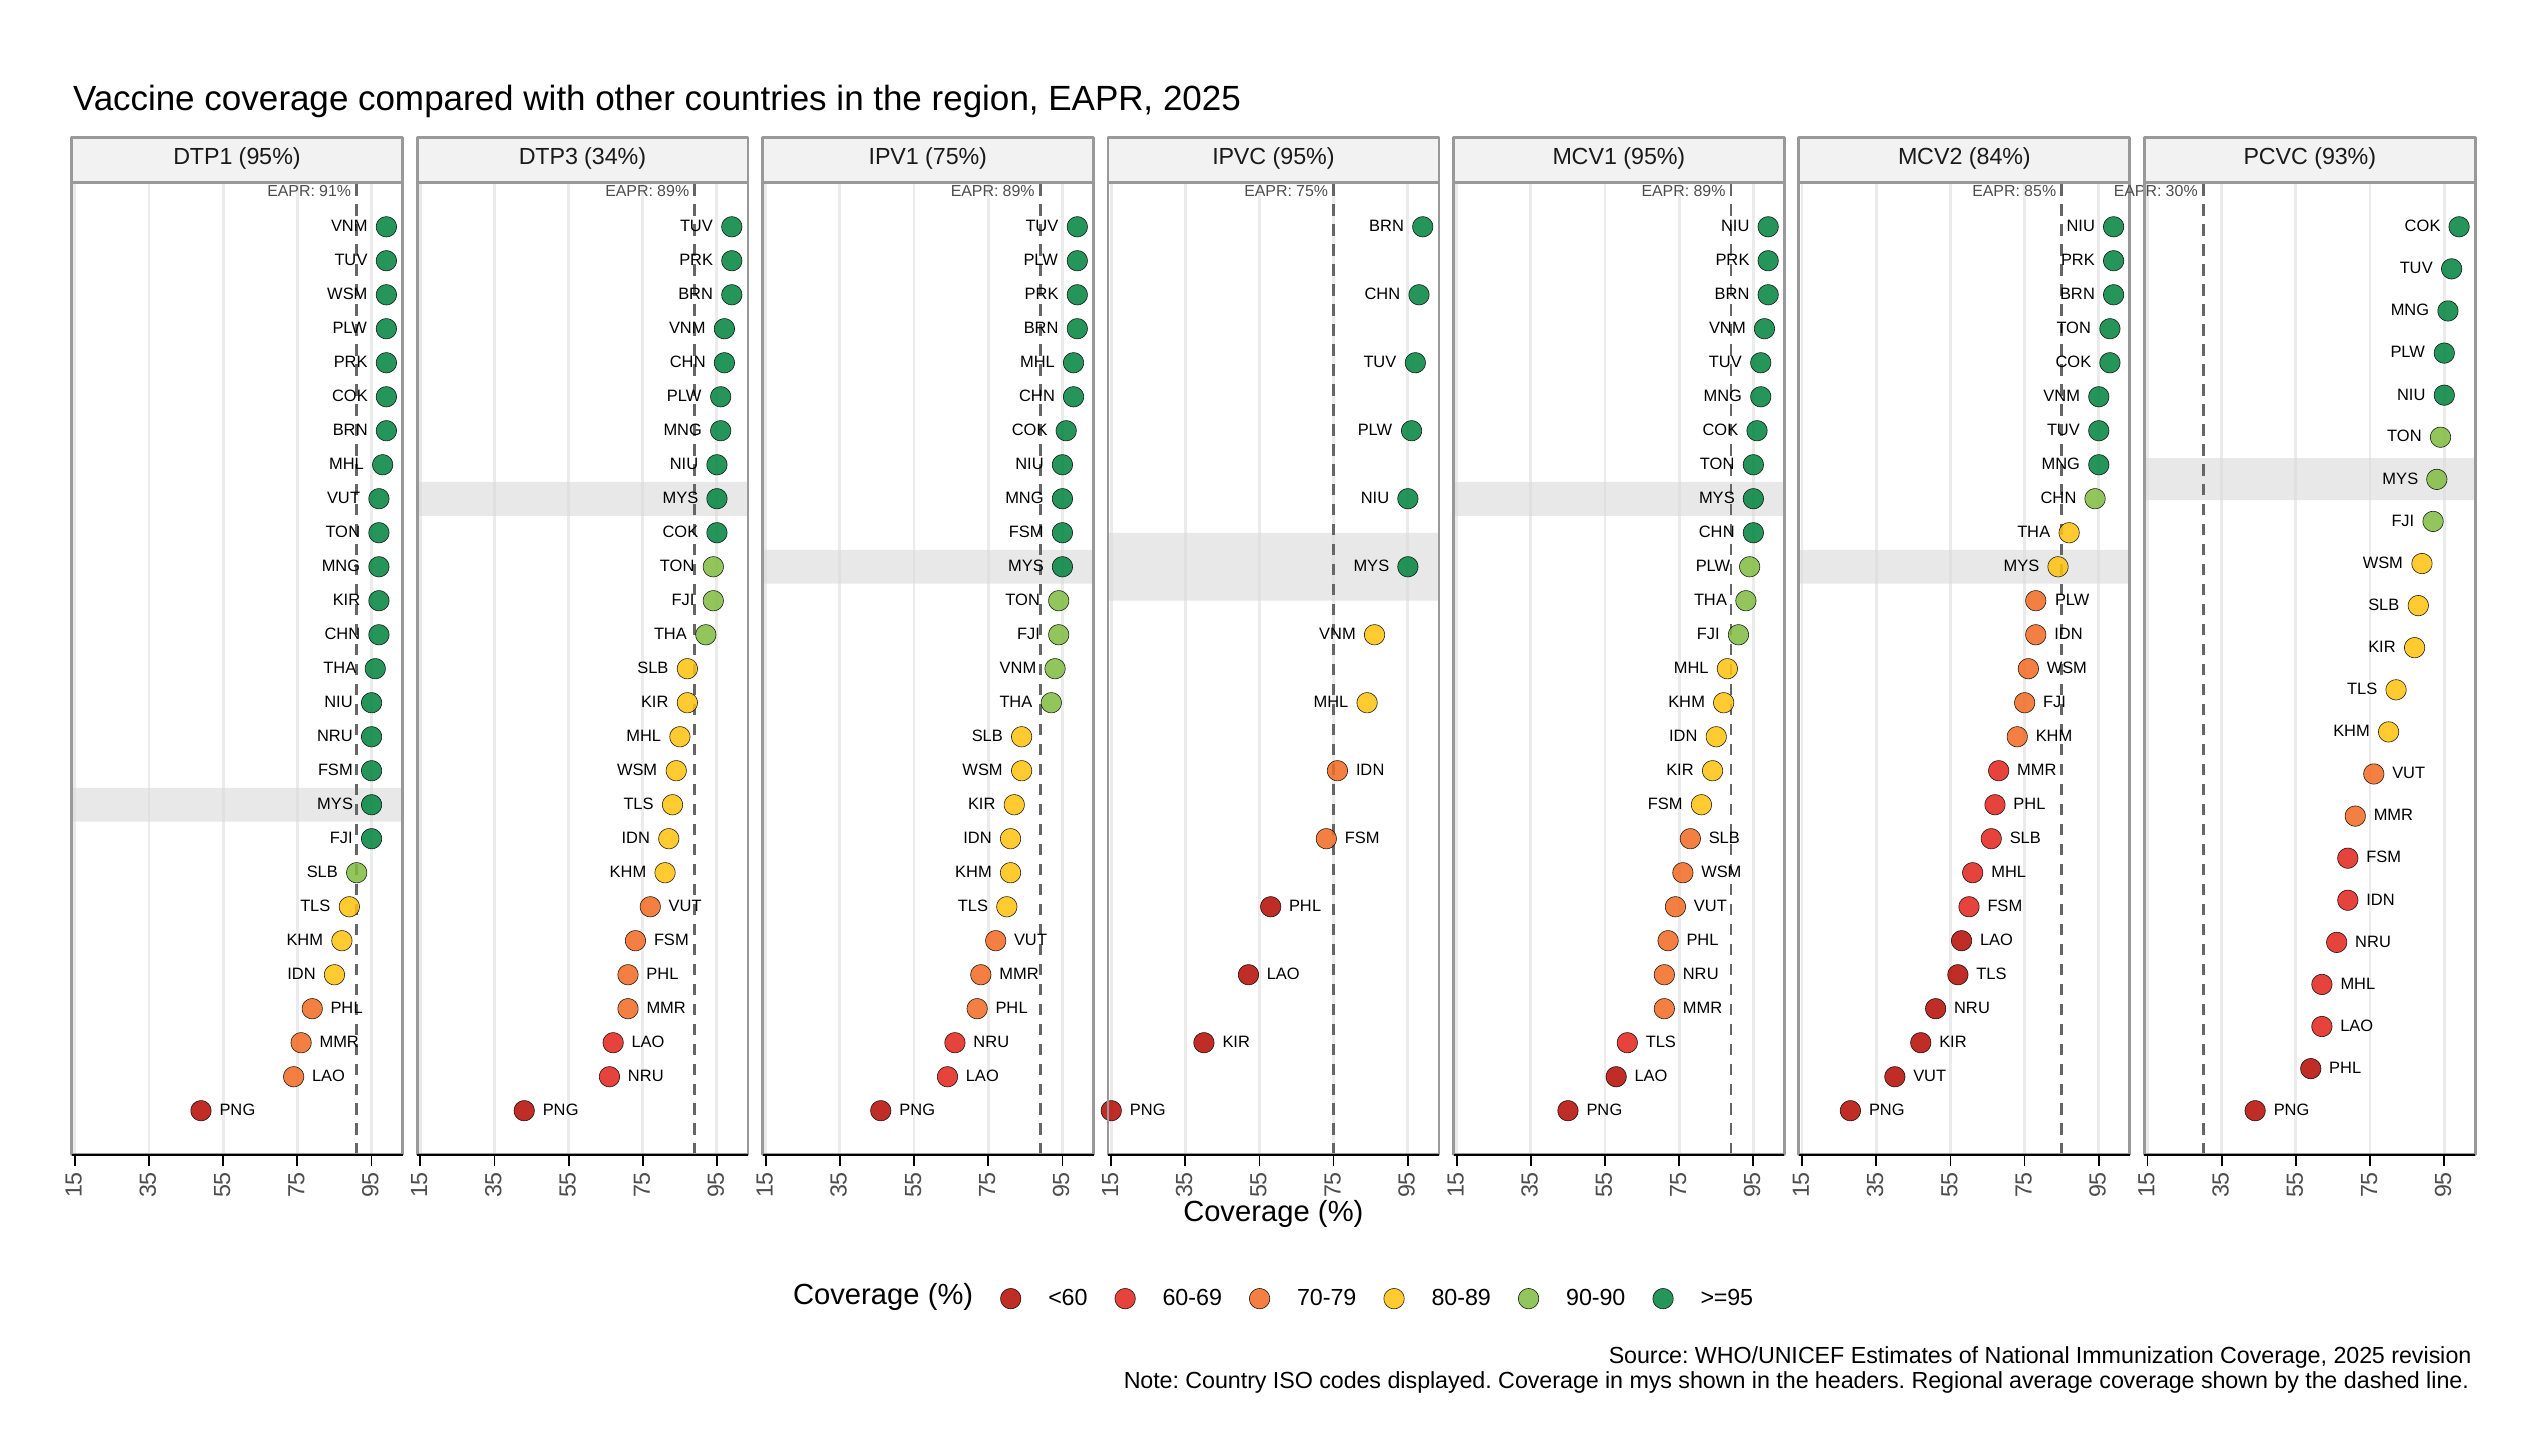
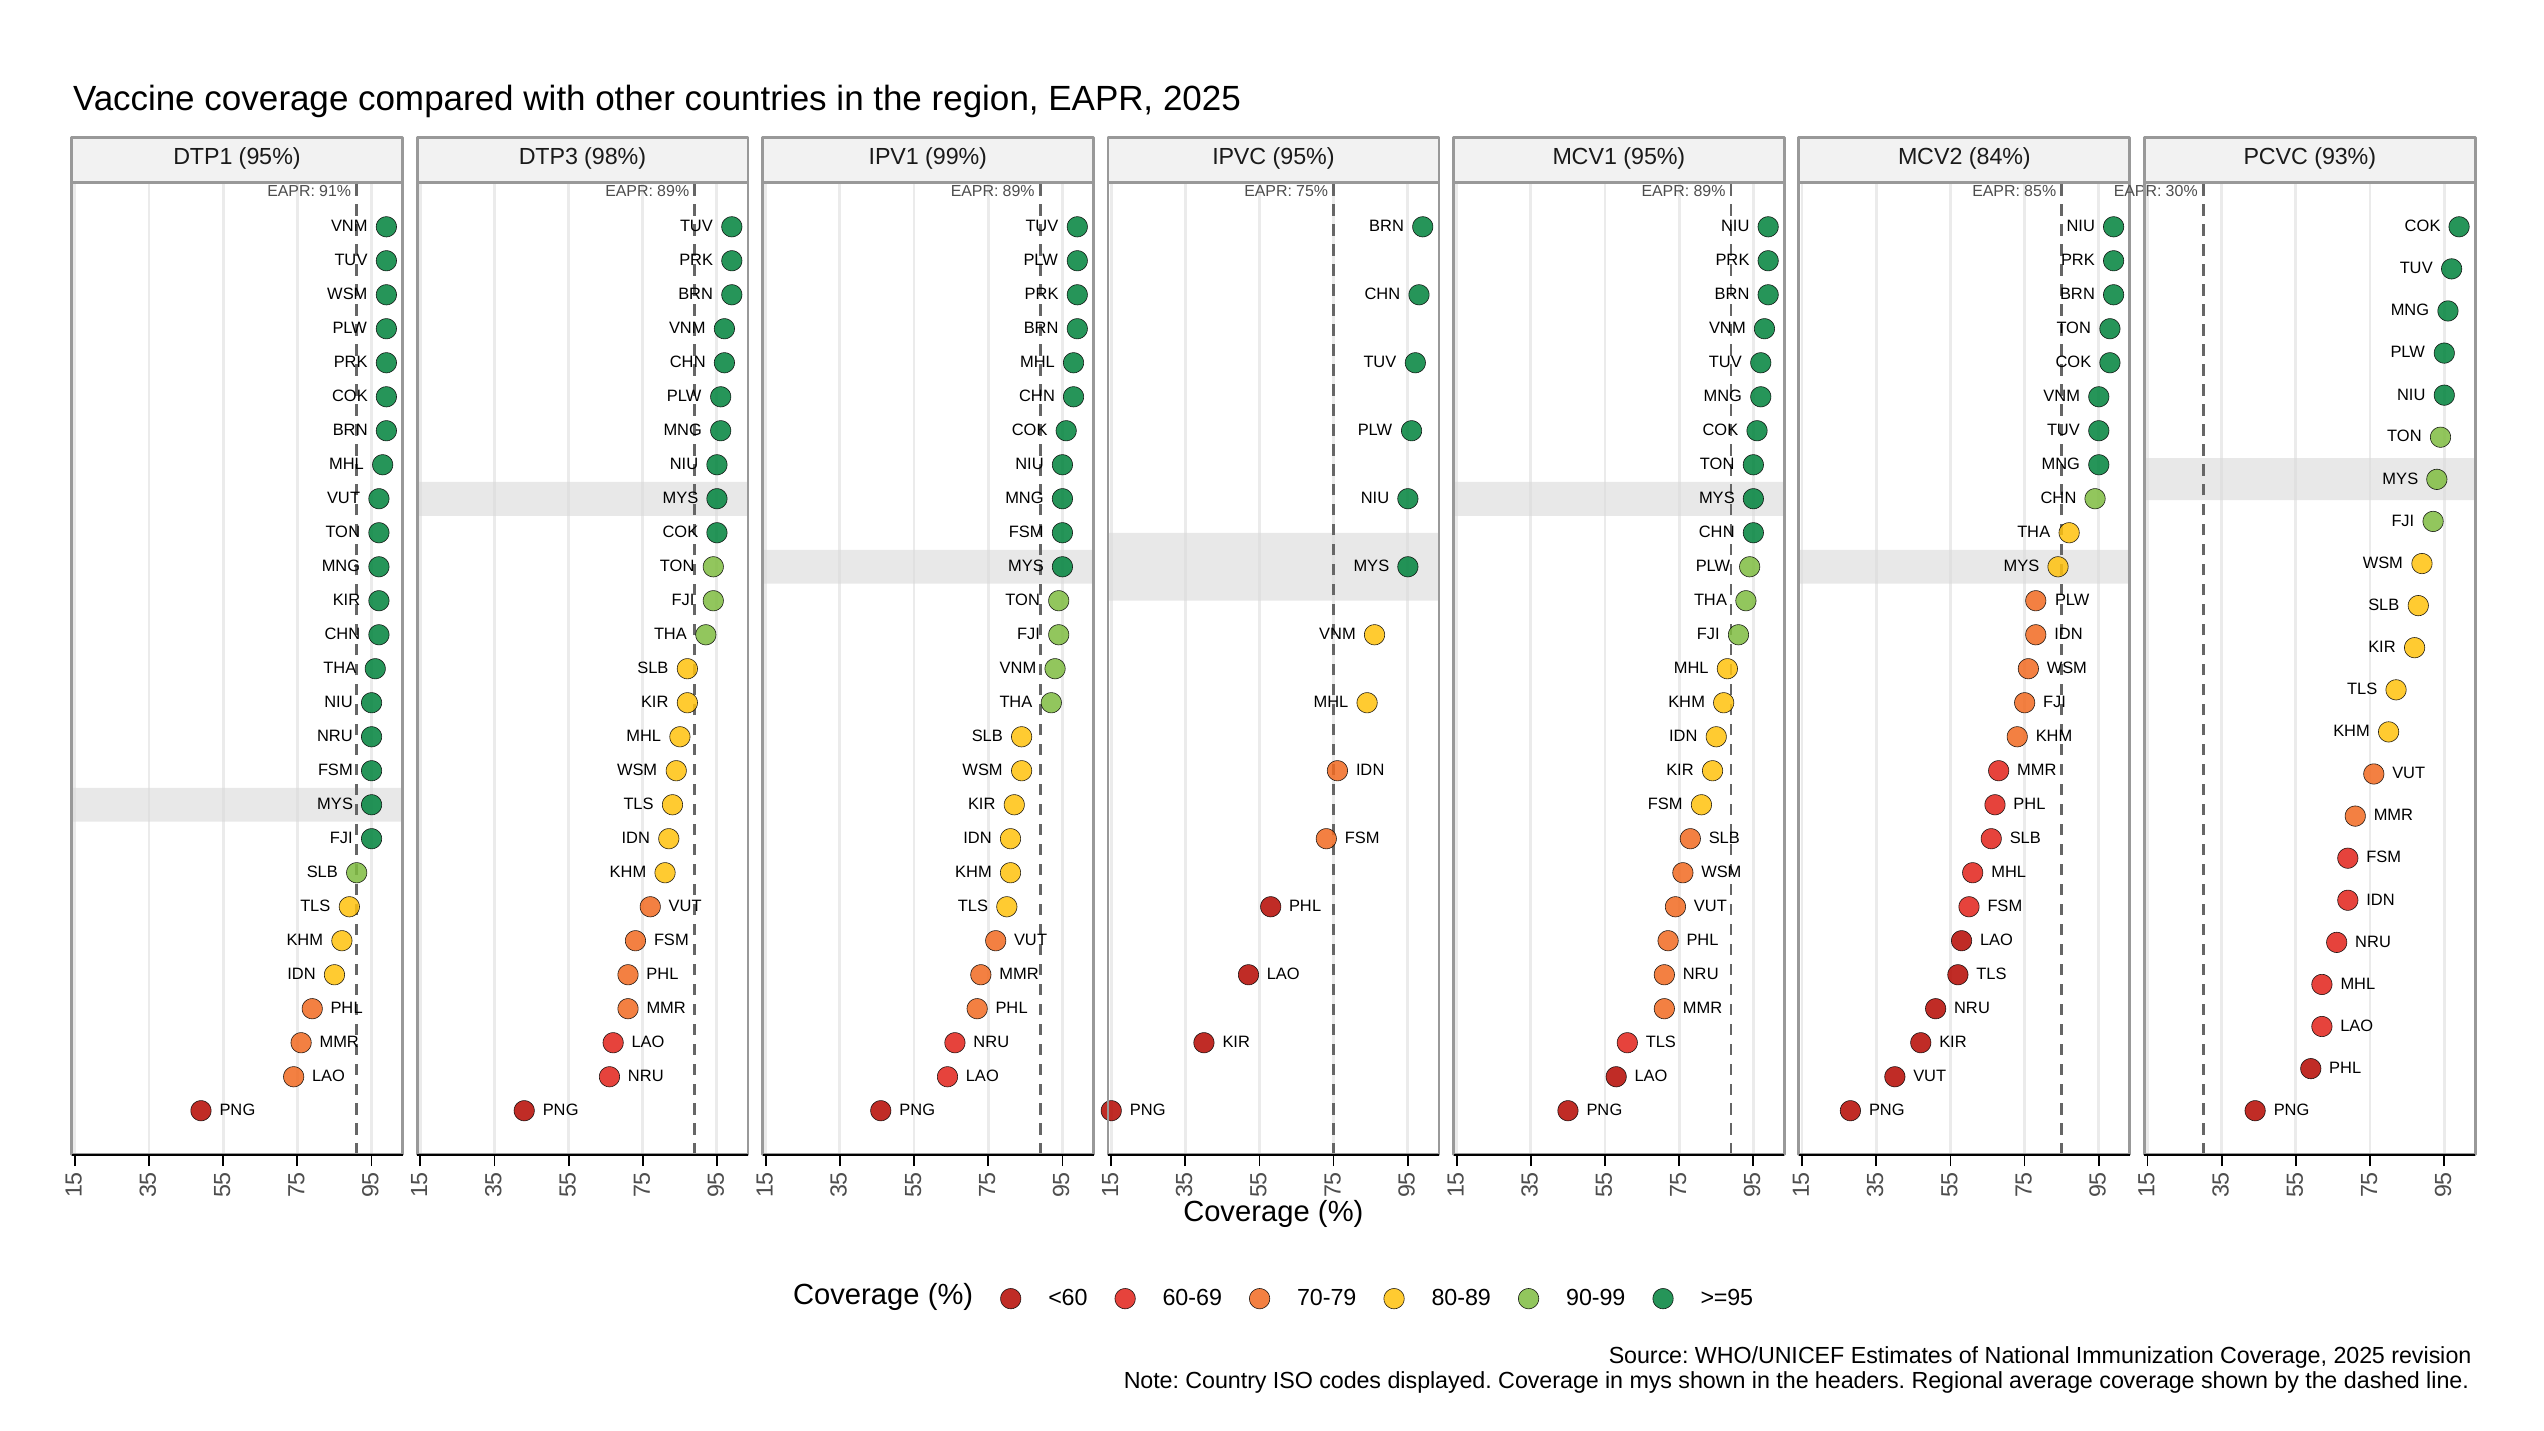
34%: 34% -> 98%
IPV1 75%: 75% -> 99%
90-90: 90-90 -> 90-99
